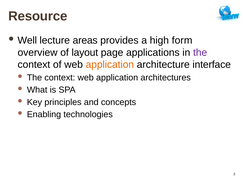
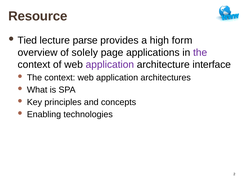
Well: Well -> Tied
areas: areas -> parse
layout: layout -> solely
application at (110, 65) colour: orange -> purple
